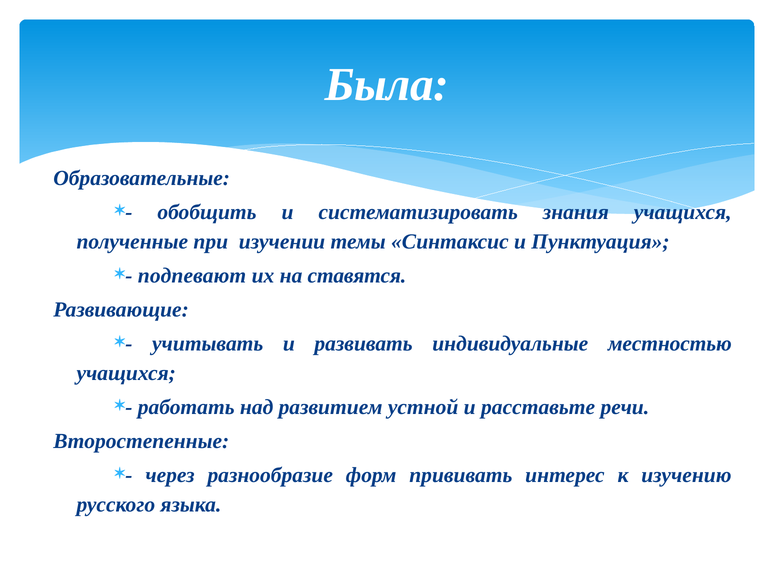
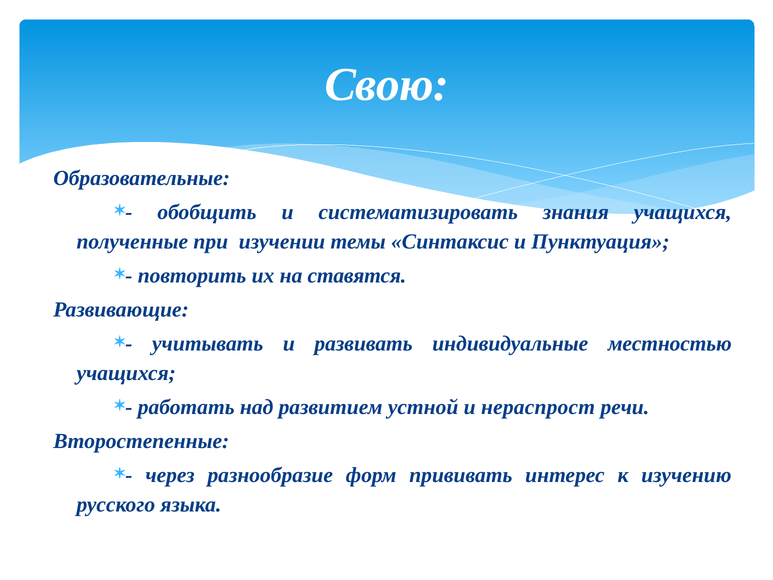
Была: Была -> Свою
подпевают: подпевают -> повторить
расставьте: расставьте -> нераспрост
